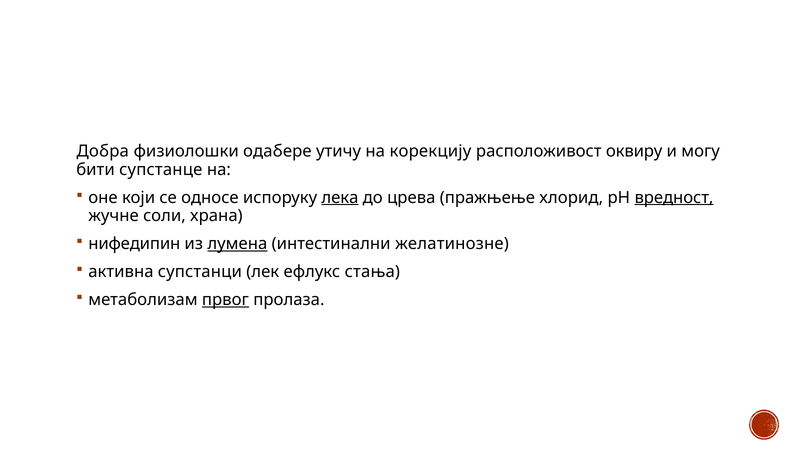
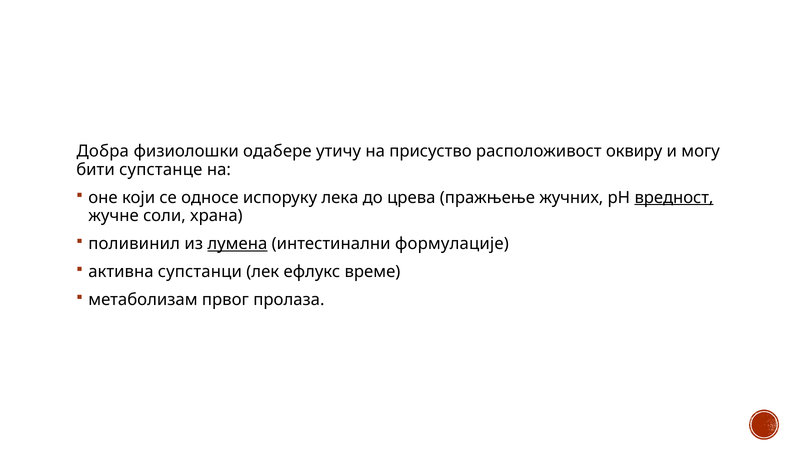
корекцију: корекцију -> присуство
лека underline: present -> none
хлорид: хлорид -> жучних
нифедипин: нифедипин -> поливинил
желатинозне: желатинозне -> формулације
стања: стања -> време
првог underline: present -> none
